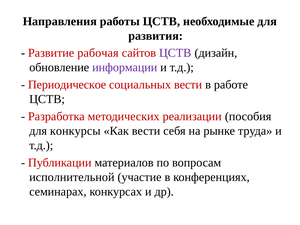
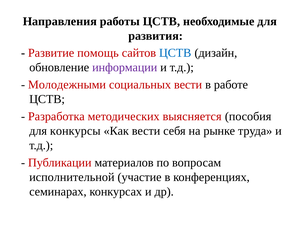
рабочая: рабочая -> помощь
ЦСТВ at (175, 53) colour: purple -> blue
Периодическое: Периодическое -> Молодежными
реализации: реализации -> выясняется
